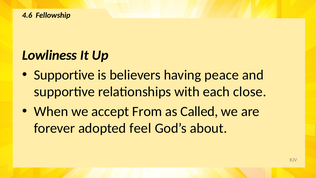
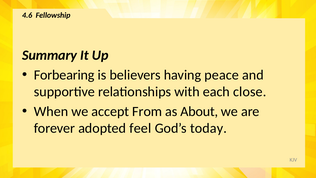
Lowliness: Lowliness -> Summary
Supportive at (64, 75): Supportive -> Forbearing
Called: Called -> About
about: about -> today
